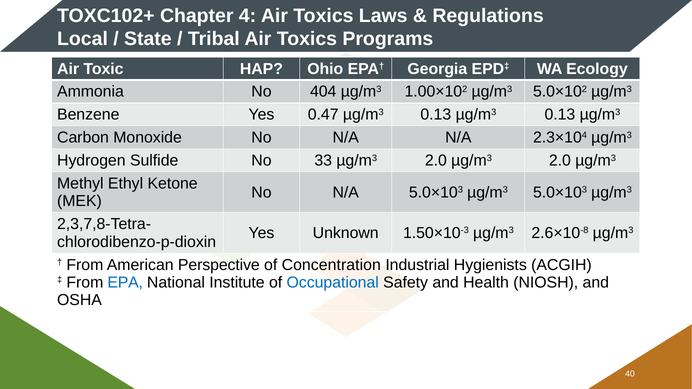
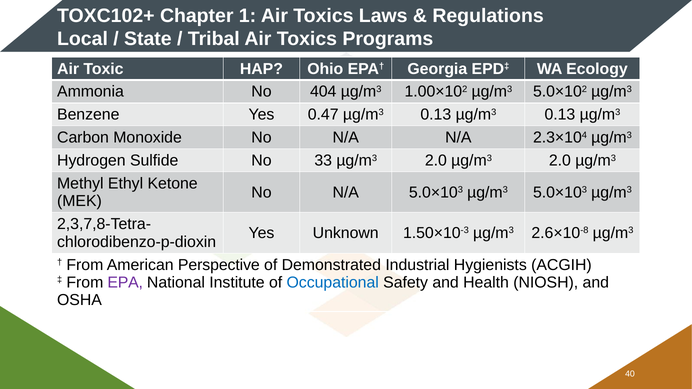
4: 4 -> 1
Concentration: Concentration -> Demonstrated
EPA colour: blue -> purple
